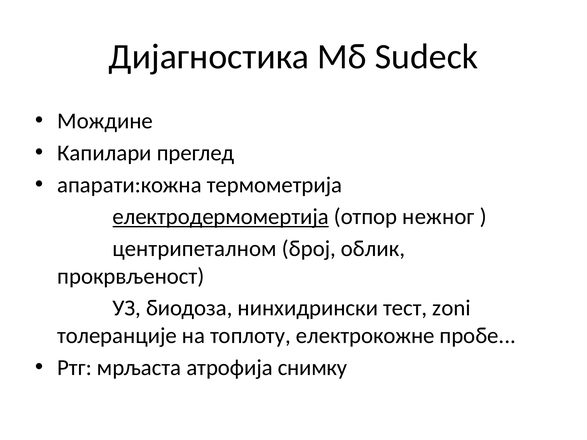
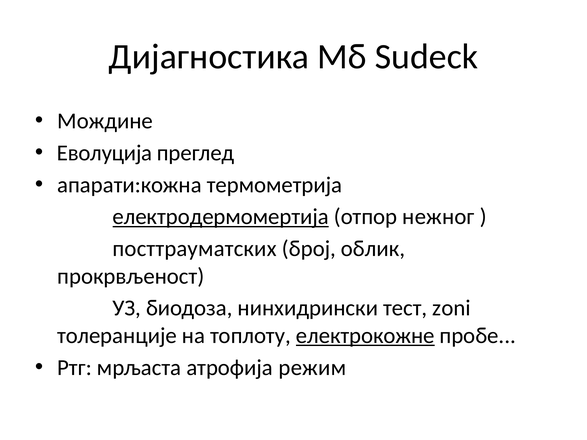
Капилари: Капилари -> Еволуција
центрипеталном: центрипеталном -> посттрауматских
електрокожне underline: none -> present
снимку: снимку -> режим
